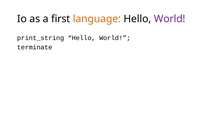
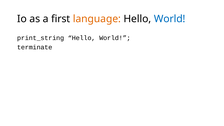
World at (170, 19) colour: purple -> blue
